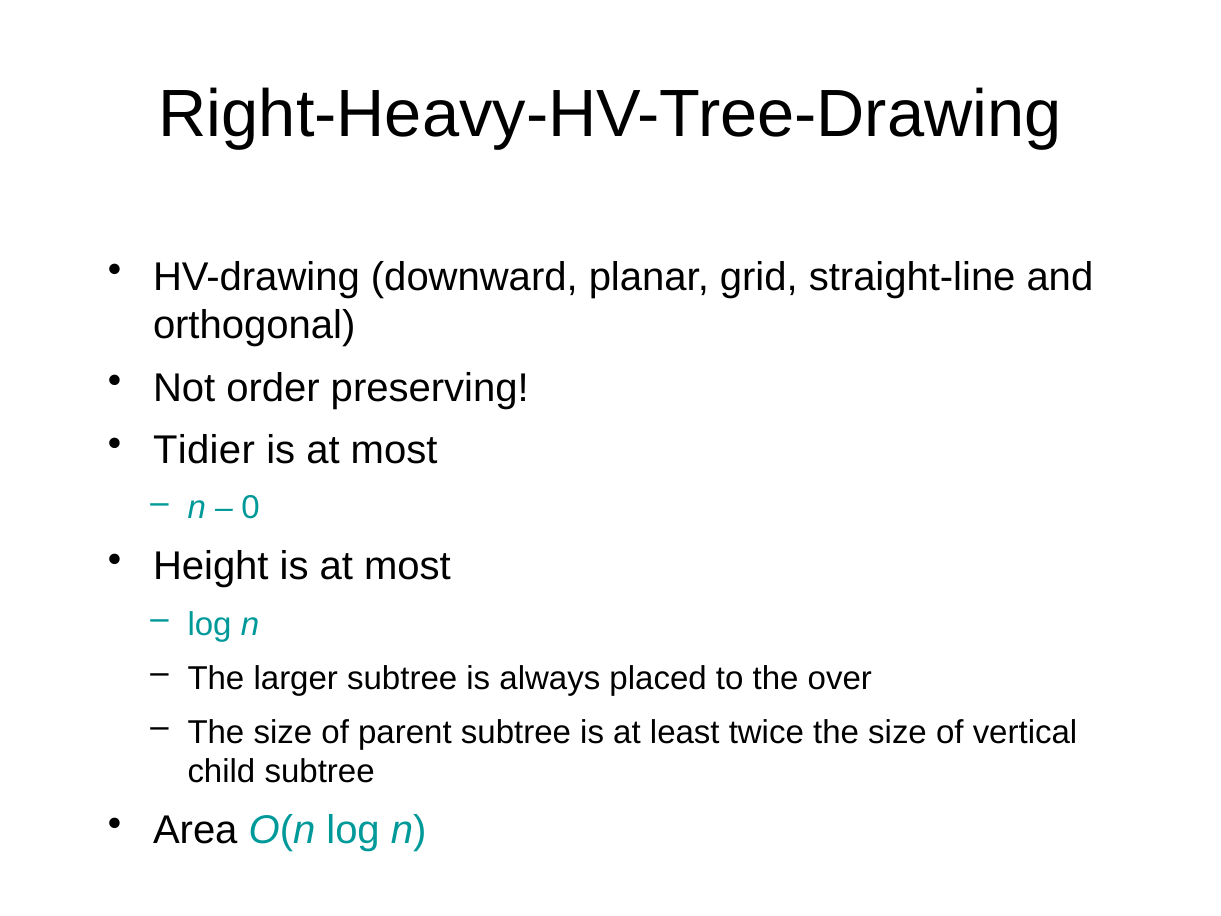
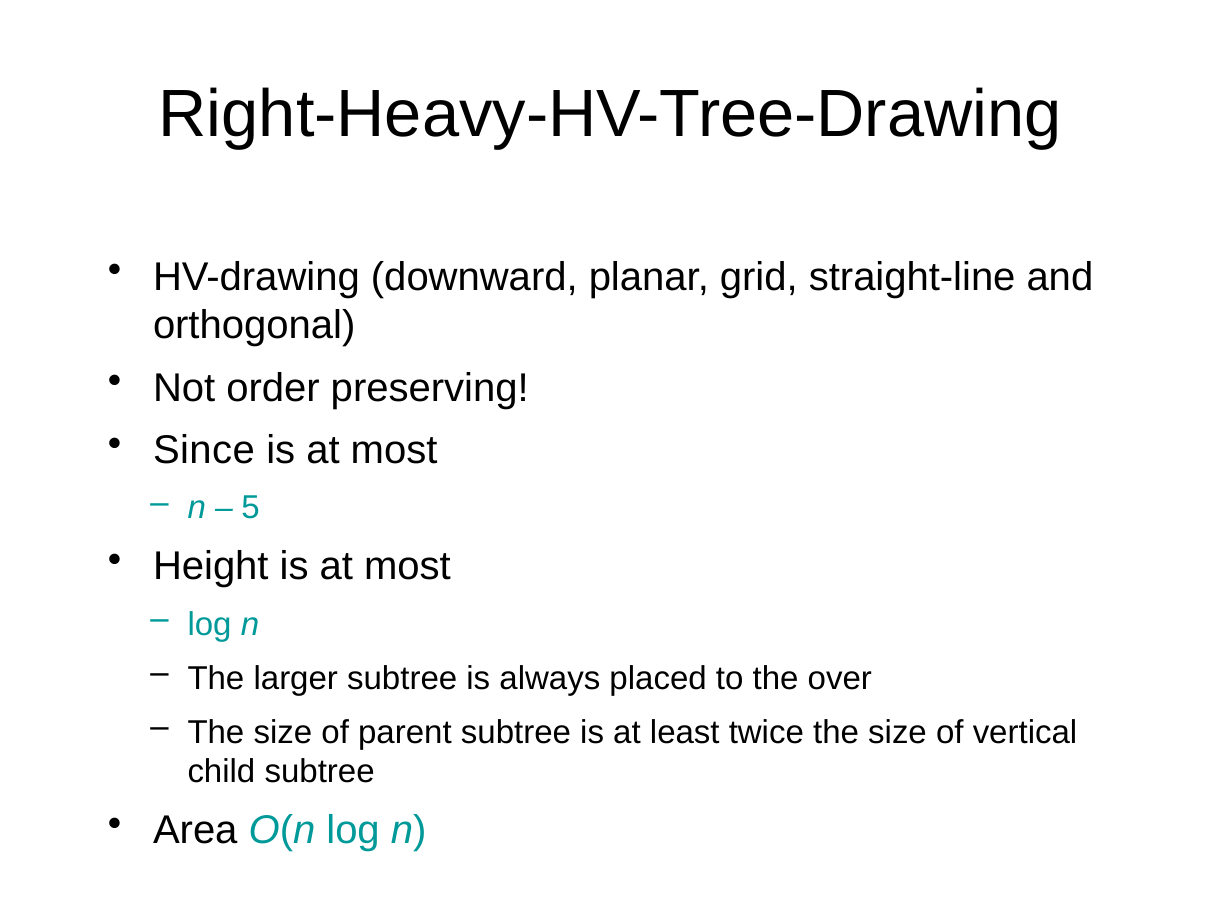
Tidier: Tidier -> Since
0: 0 -> 5
